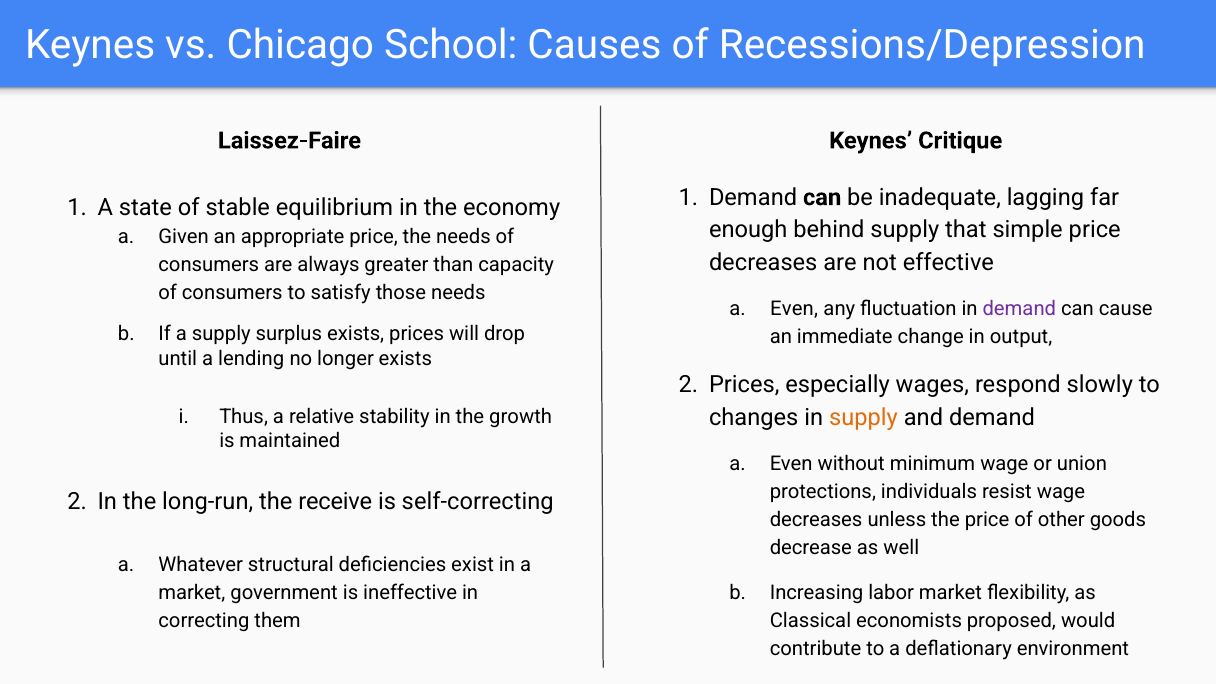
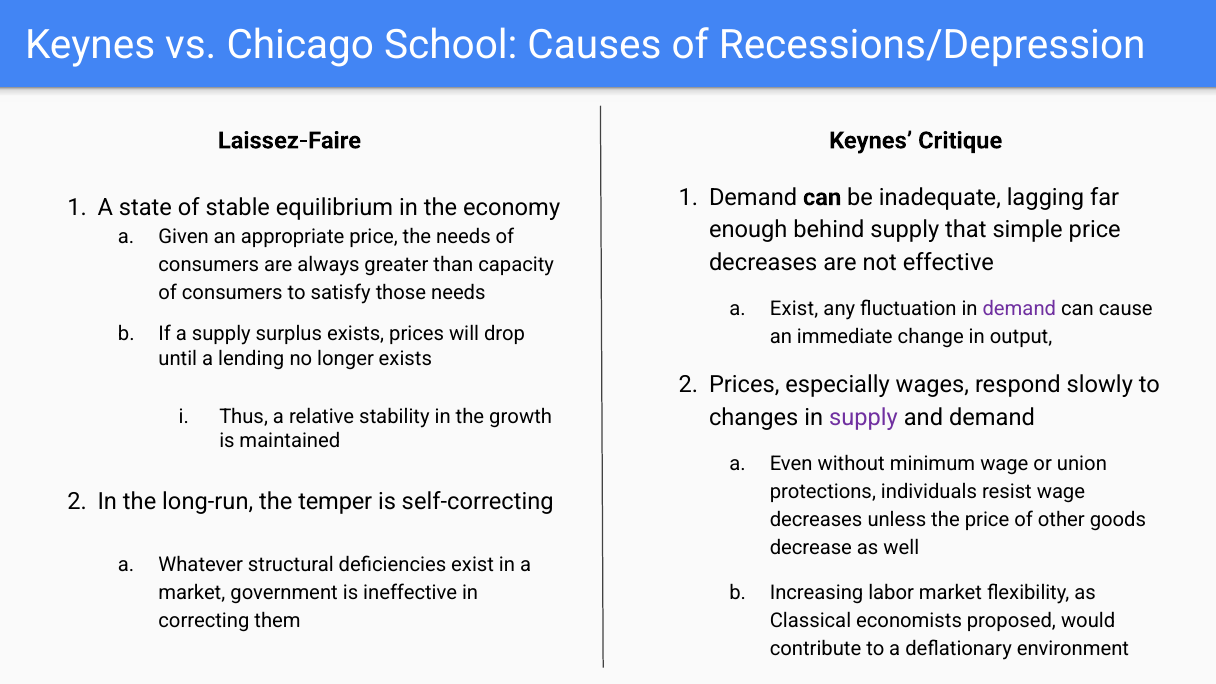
Even at (794, 309): Even -> Exist
supply at (863, 417) colour: orange -> purple
receive: receive -> temper
